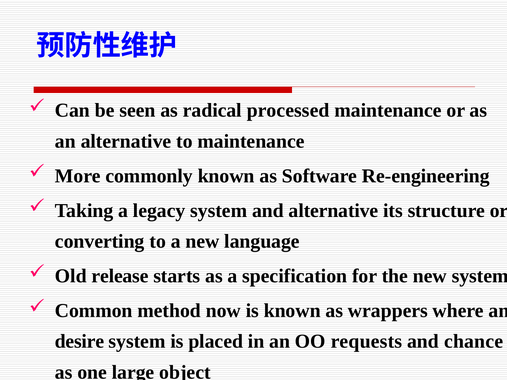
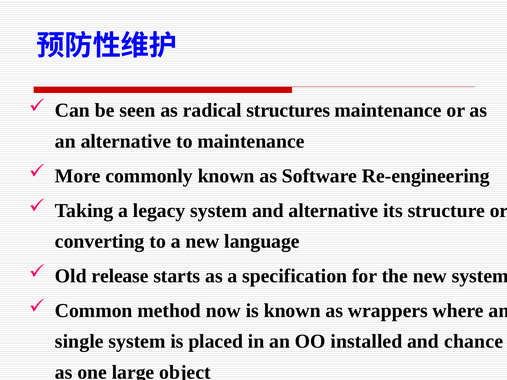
processed: processed -> structures
desire: desire -> single
requests: requests -> installed
